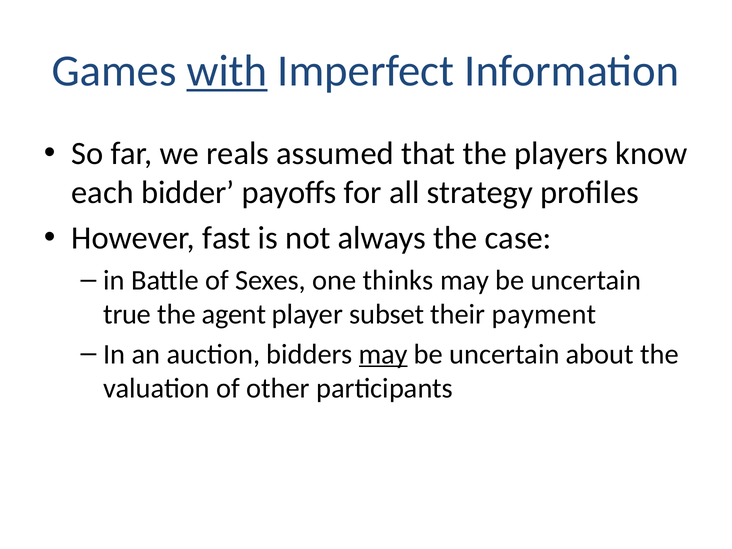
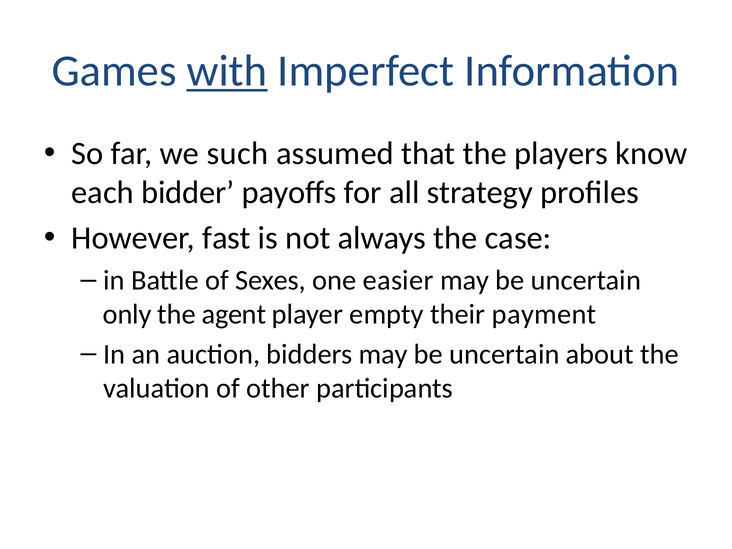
reals: reals -> such
thinks: thinks -> easier
true: true -> only
subset: subset -> empty
may at (383, 354) underline: present -> none
